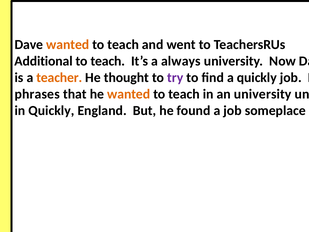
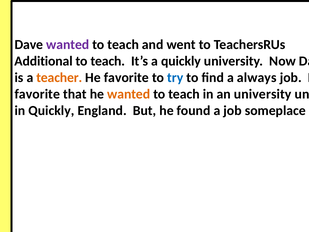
wanted at (68, 45) colour: orange -> purple
a always: always -> quickly
He thought: thought -> favorite
try colour: purple -> blue
a quickly: quickly -> always
phrases at (37, 94): phrases -> favorite
